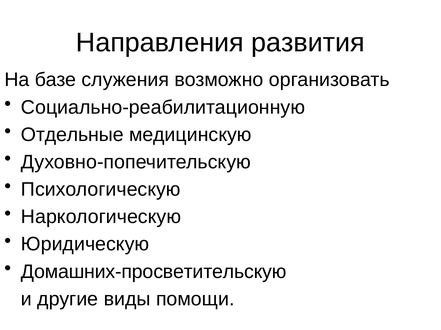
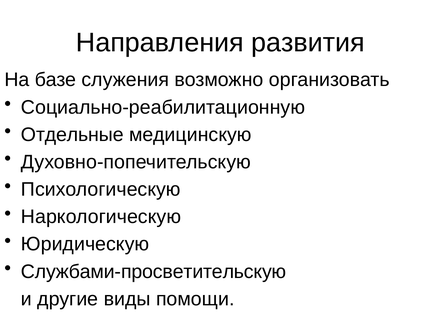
Домашних-просветительскую: Домашних-просветительскую -> Службами-просветительскую
